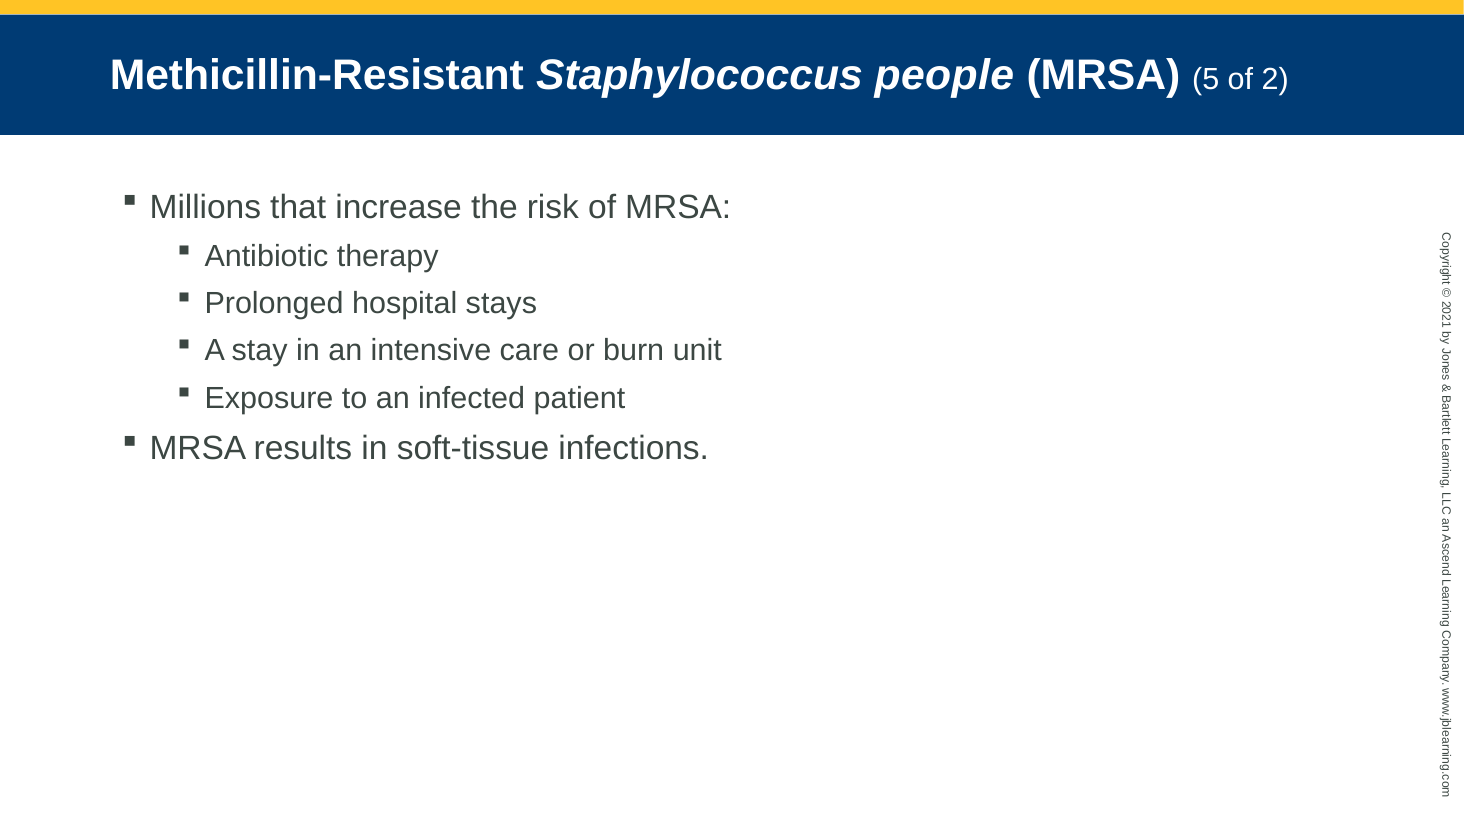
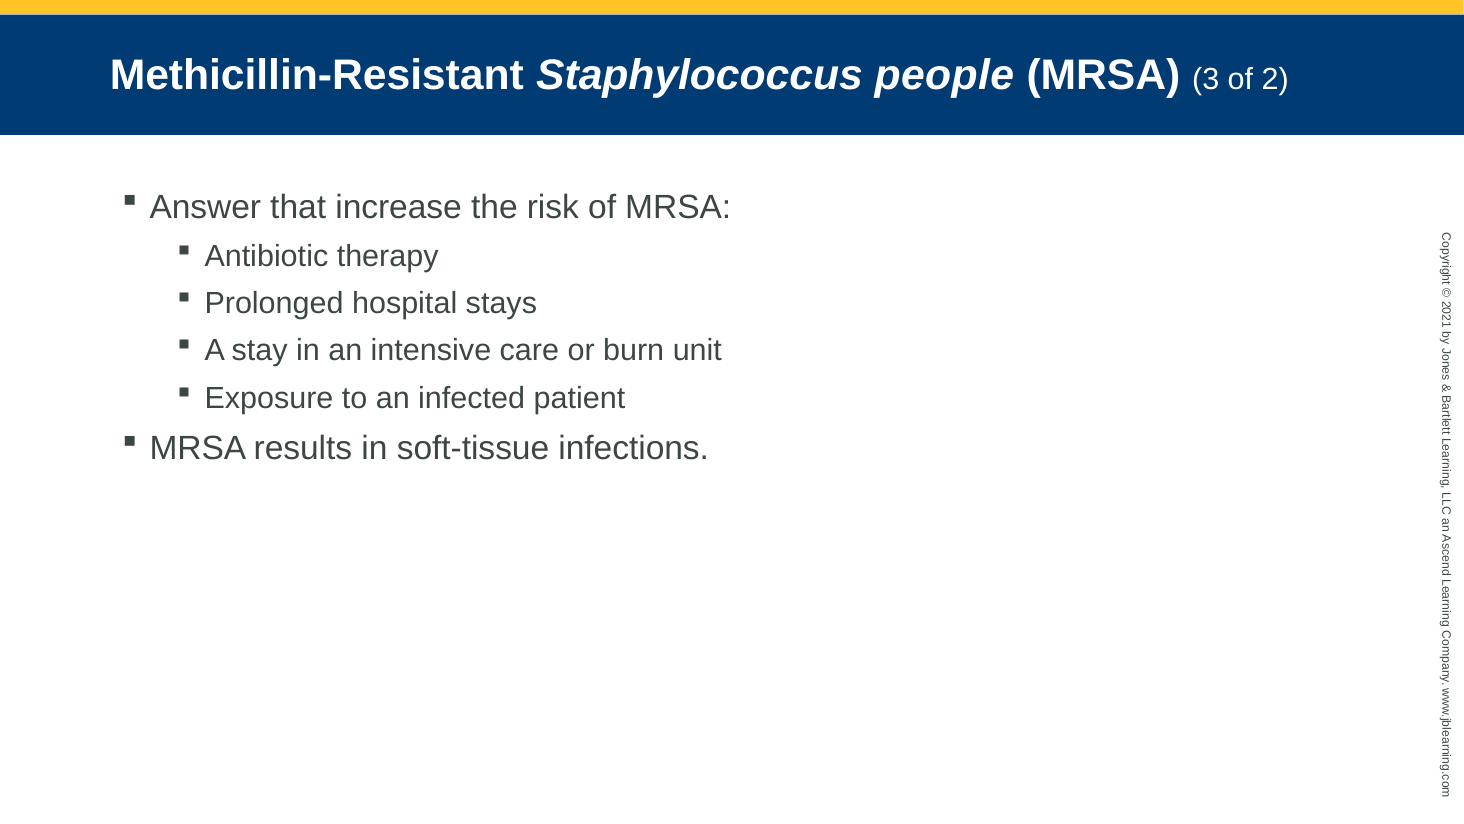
5: 5 -> 3
Millions: Millions -> Answer
